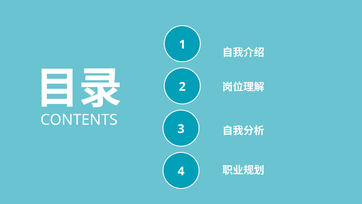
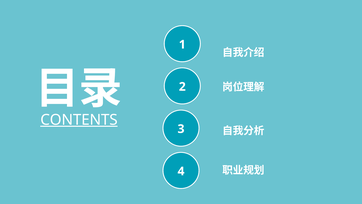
CONTENTS underline: none -> present
